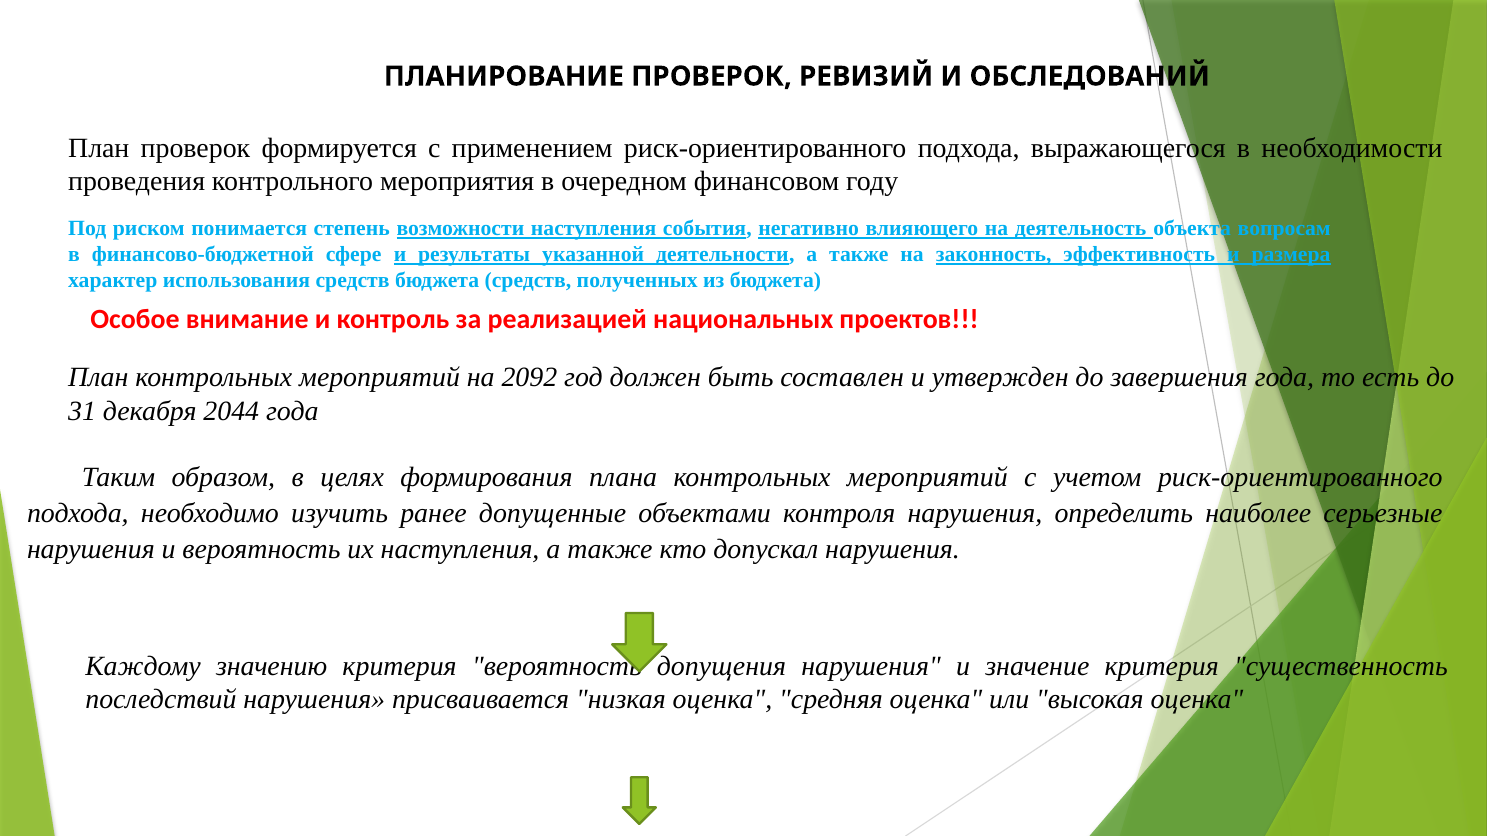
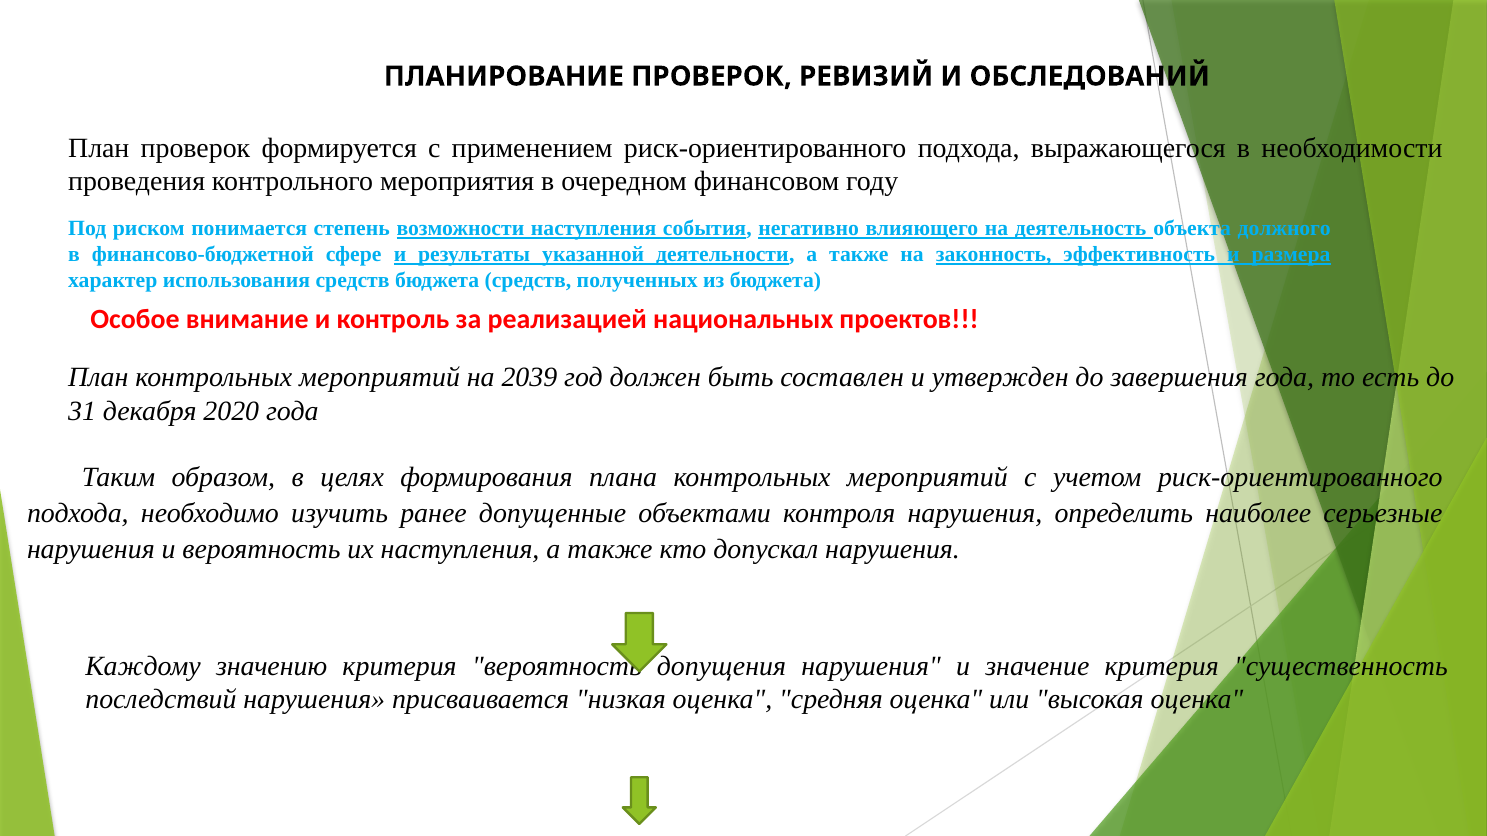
вопросам: вопросам -> должного
2092: 2092 -> 2039
2044: 2044 -> 2020
